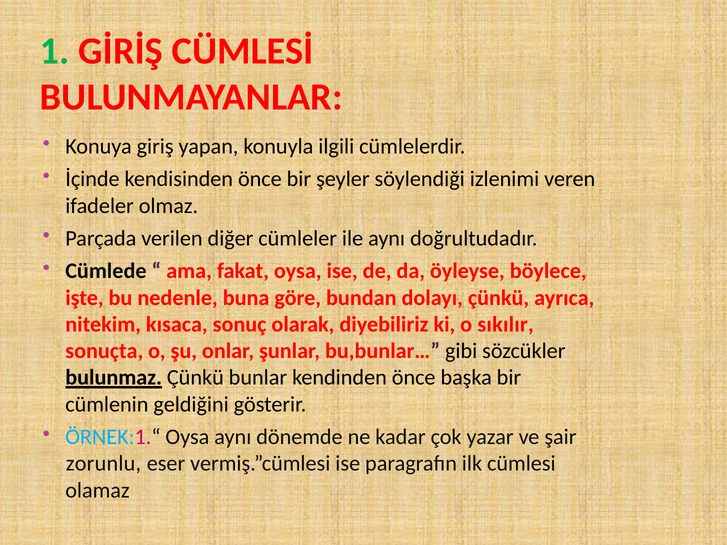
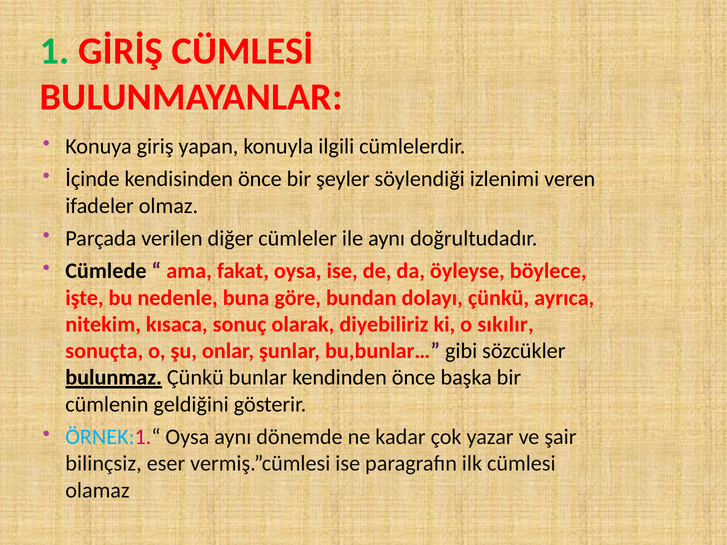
zorunlu: zorunlu -> bilinçsiz
